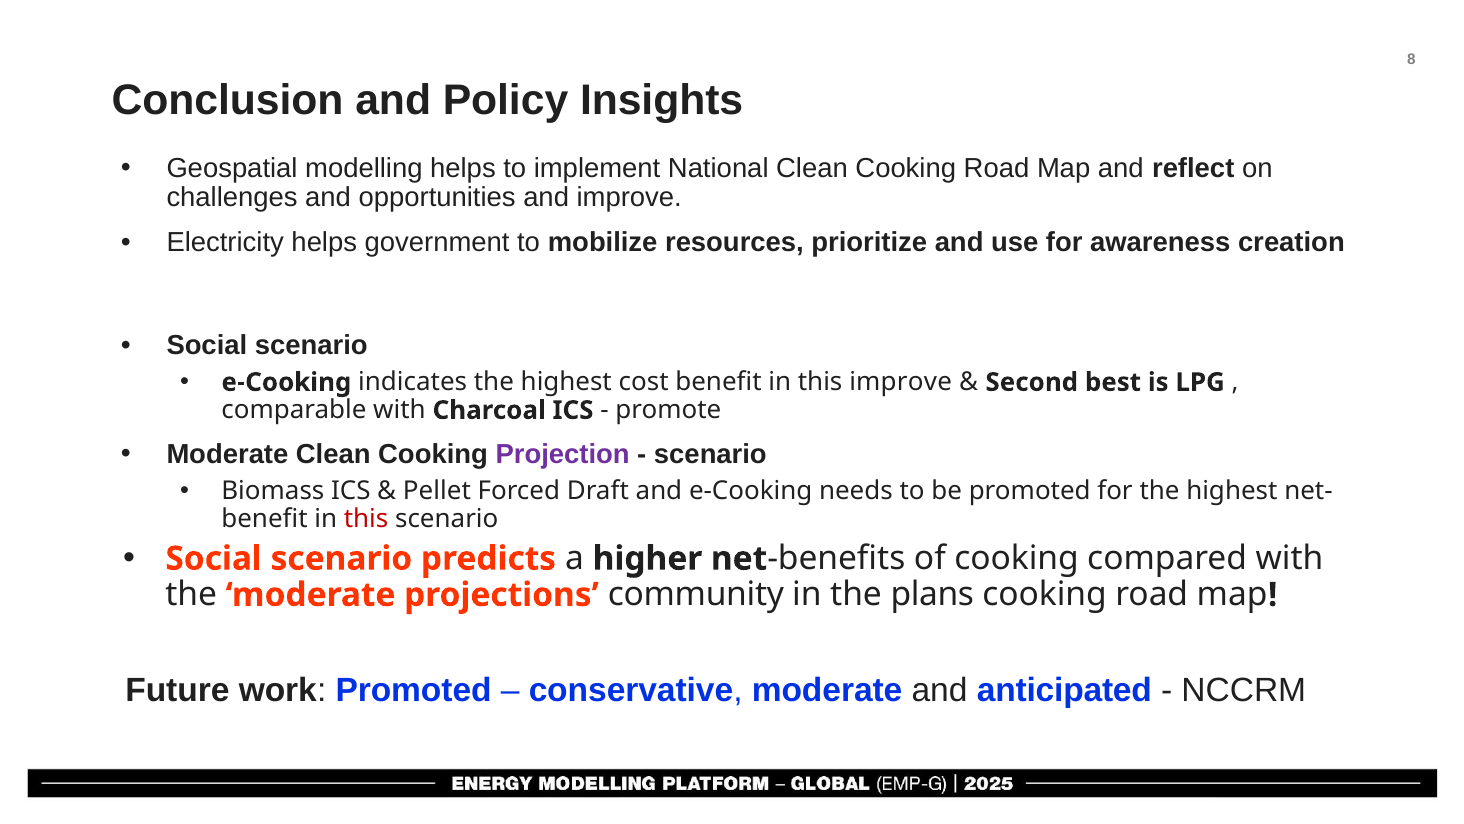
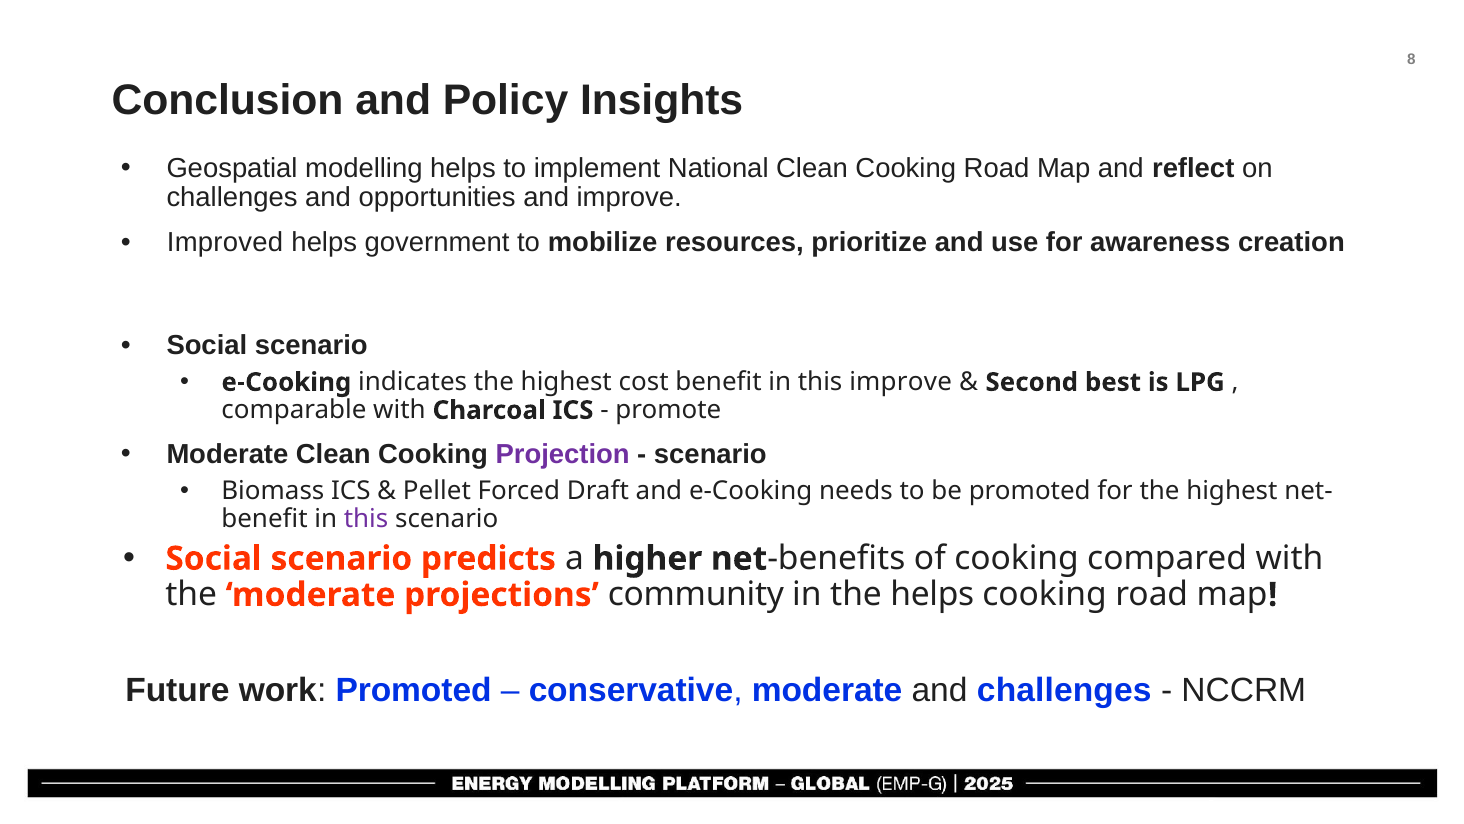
Electricity: Electricity -> Improved
this at (366, 519) colour: red -> purple
the plans: plans -> helps
and anticipated: anticipated -> challenges
